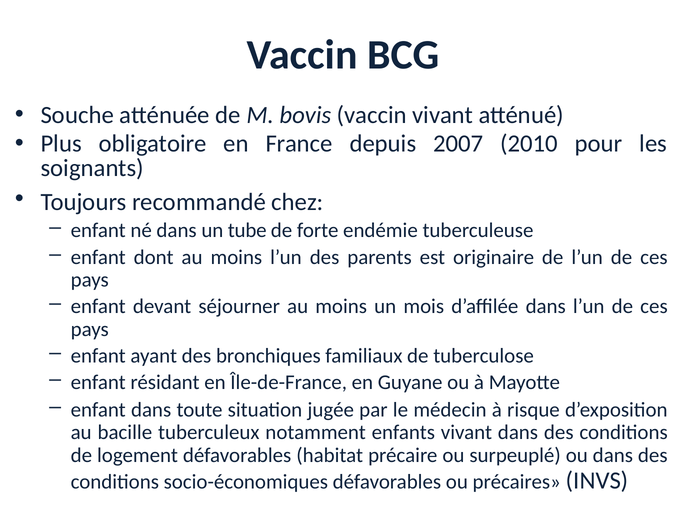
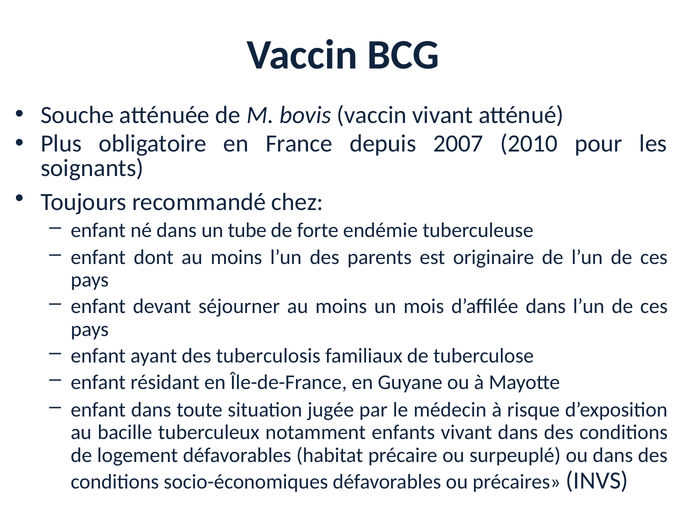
bronchiques: bronchiques -> tuberculosis
